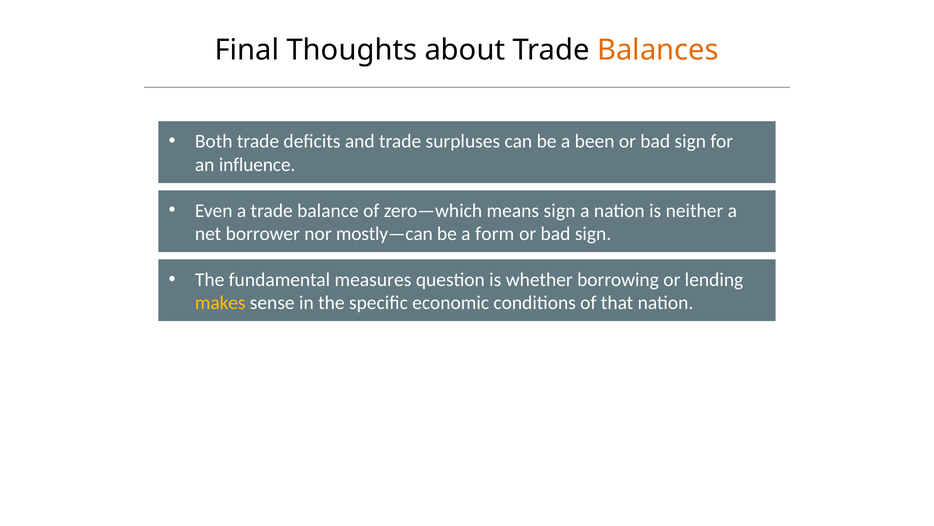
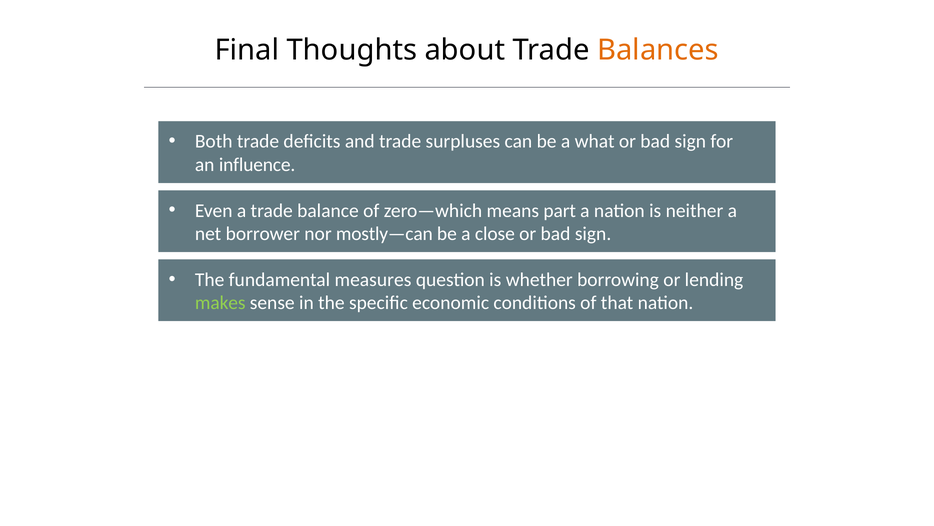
been: been -> what
means sign: sign -> part
form: form -> close
makes colour: yellow -> light green
